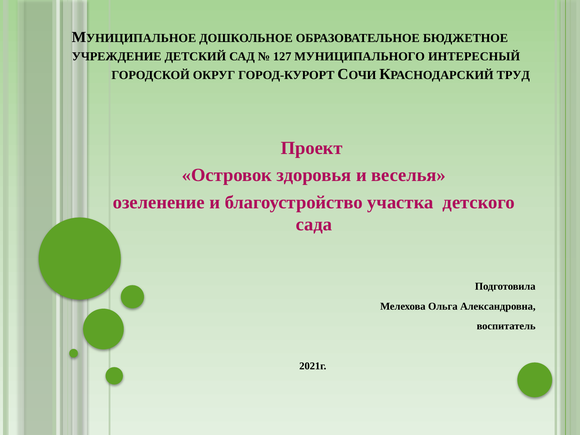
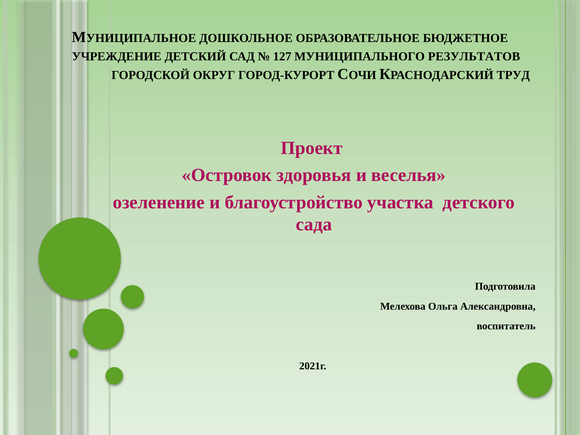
ИНТЕРЕСНЫЙ: ИНТЕРЕСНЫЙ -> РЕЗУЛЬТАТОВ
